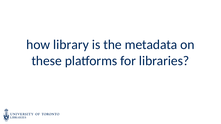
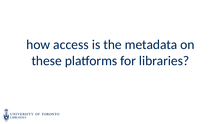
library: library -> access
